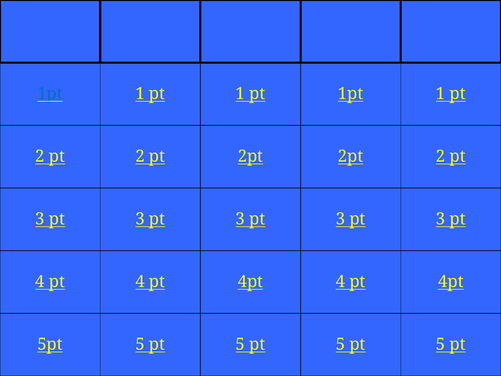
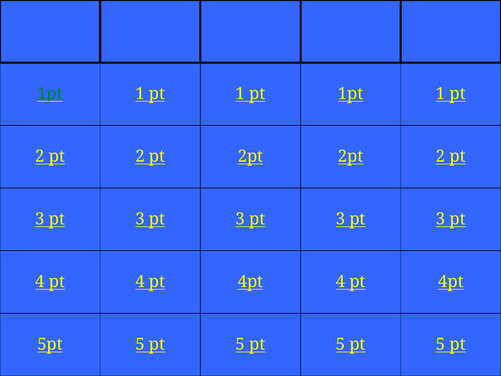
1pt at (50, 94) colour: blue -> green
